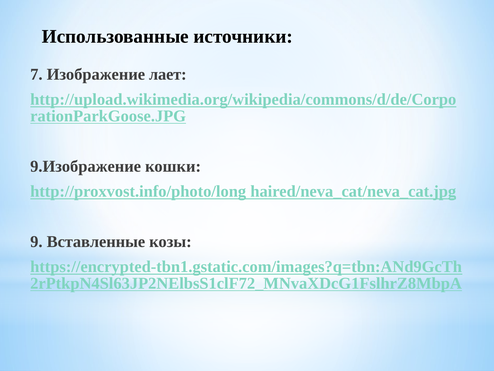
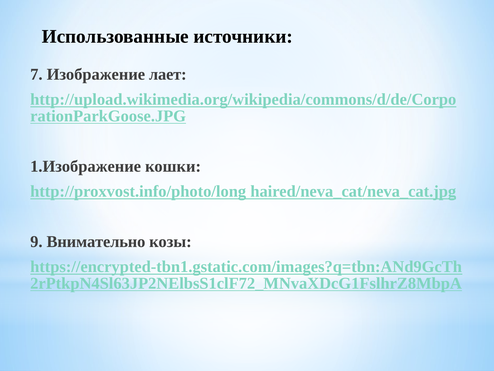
9.Изображение: 9.Изображение -> 1.Изображение
Вставленные: Вставленные -> Внимательно
